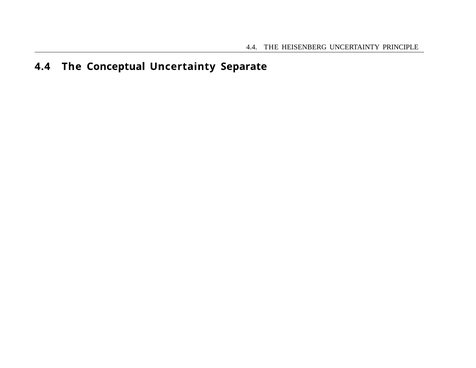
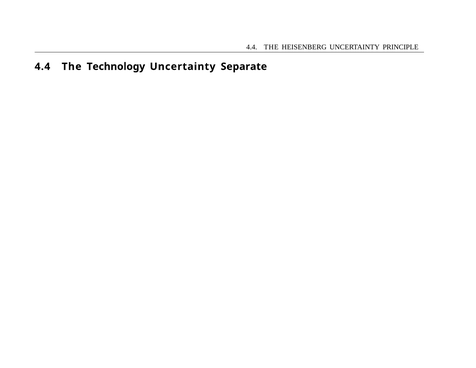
Conceptual: Conceptual -> Technology
